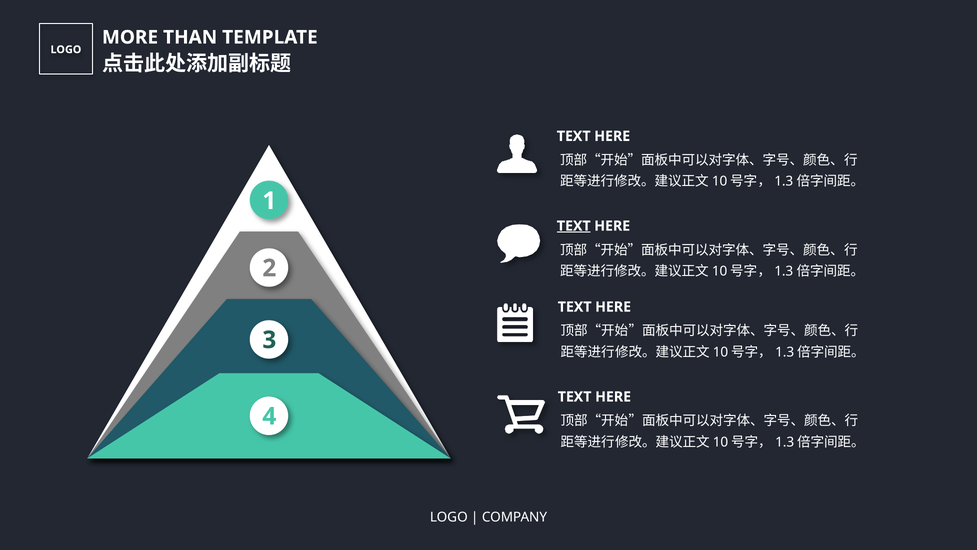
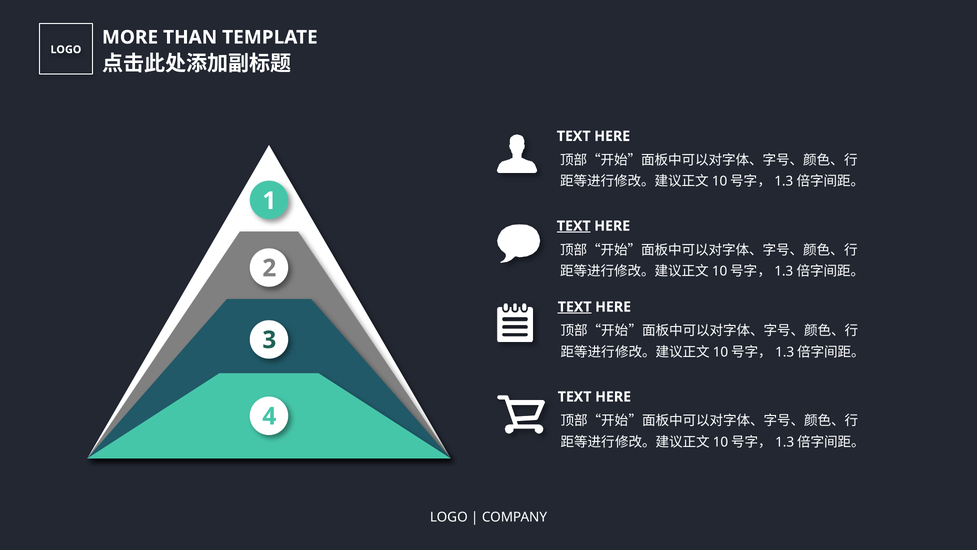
TEXT at (575, 307) underline: none -> present
